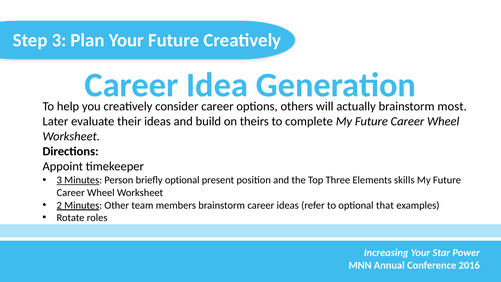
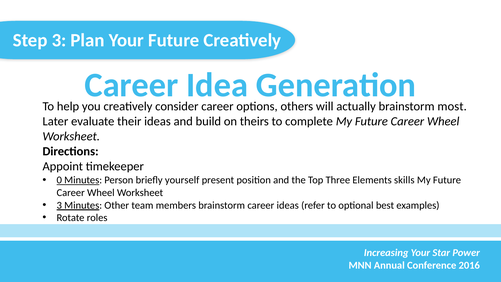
3 at (59, 180): 3 -> 0
briefly optional: optional -> yourself
2 at (59, 205): 2 -> 3
that: that -> best
